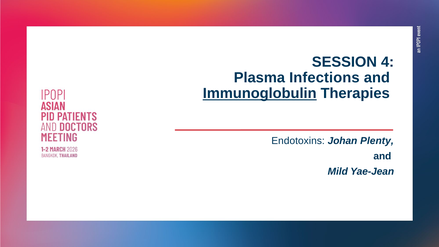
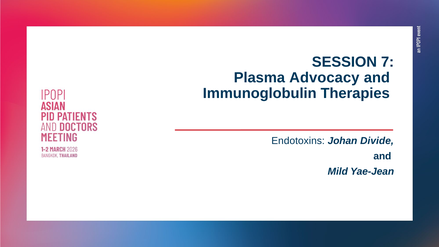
4: 4 -> 7
Infections: Infections -> Advocacy
Immunoglobulin underline: present -> none
Plenty: Plenty -> Divide
